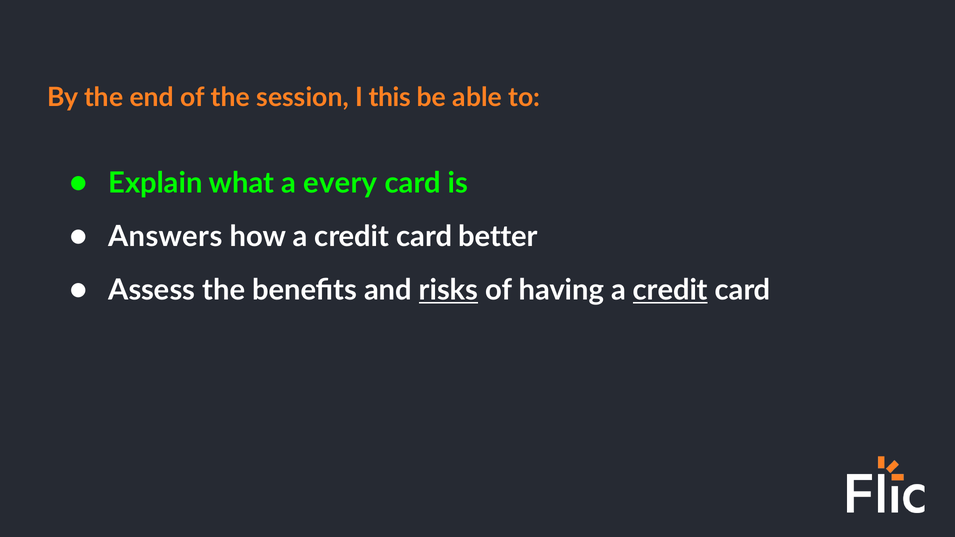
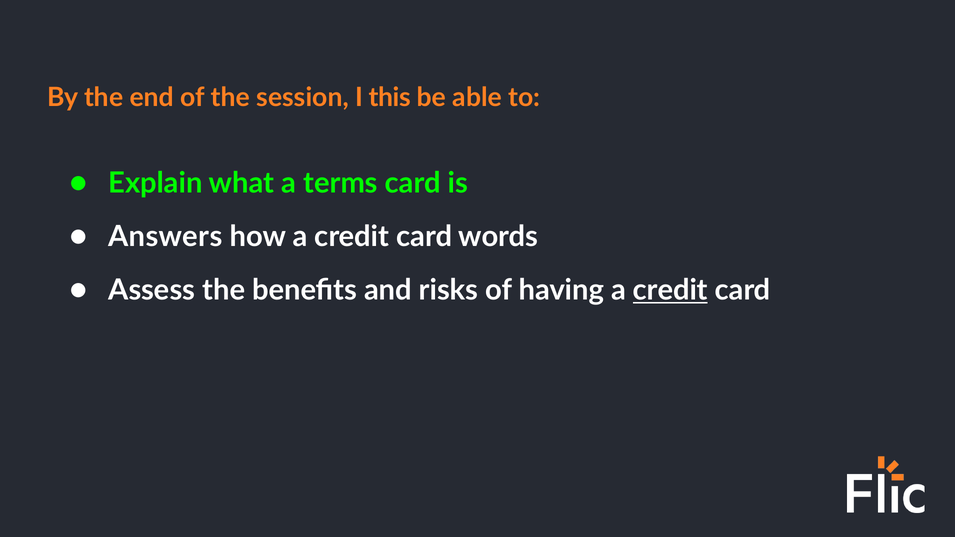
every: every -> terms
better: better -> words
risks underline: present -> none
